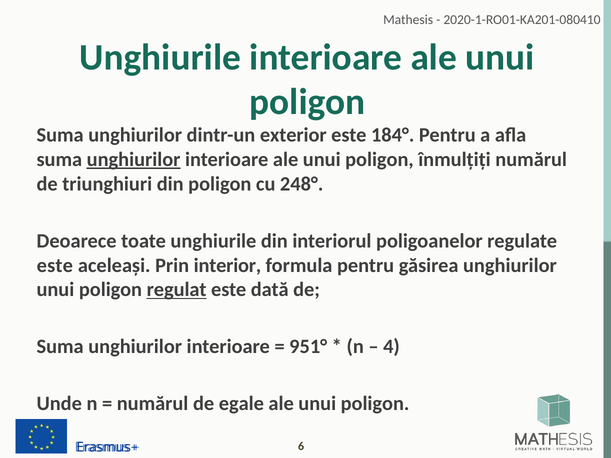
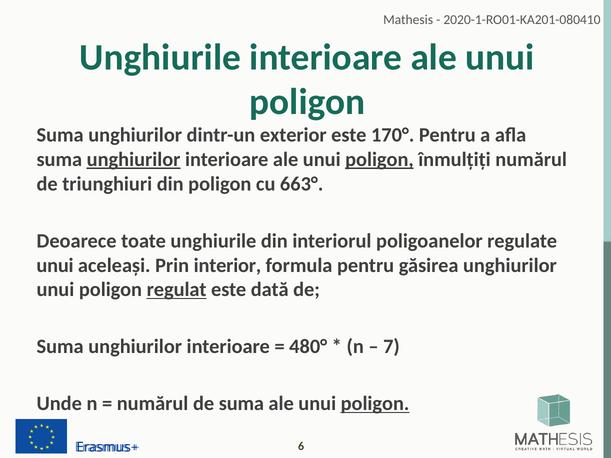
184°: 184° -> 170°
poligon at (379, 160) underline: none -> present
248°: 248° -> 663°
este at (55, 265): este -> unui
951°: 951° -> 480°
4: 4 -> 7
numărul de egale: egale -> suma
poligon at (375, 404) underline: none -> present
